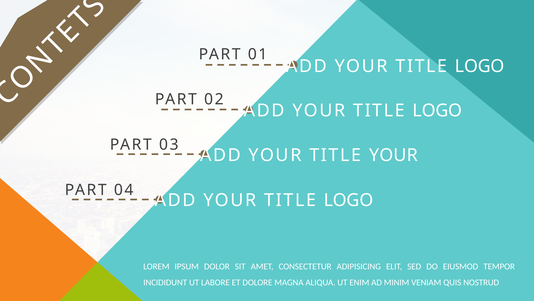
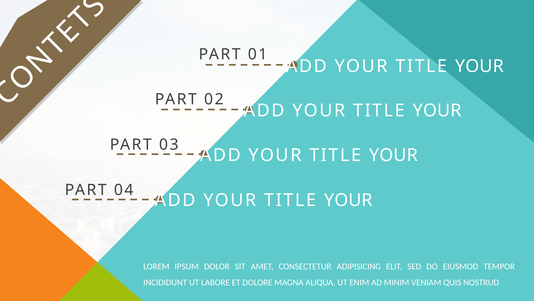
LOGO at (480, 66): LOGO -> YOUR
LOGO at (437, 110): LOGO -> YOUR
LOGO at (349, 200): LOGO -> YOUR
